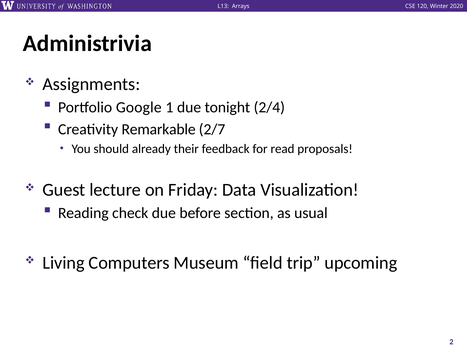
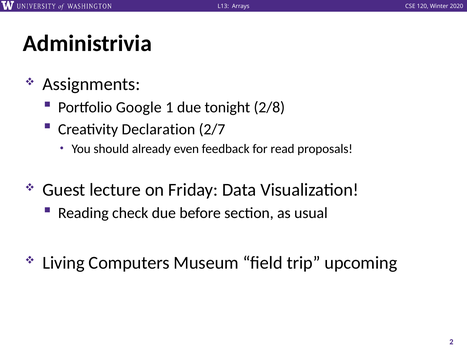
2/4: 2/4 -> 2/8
Remarkable: Remarkable -> Declaration
their: their -> even
